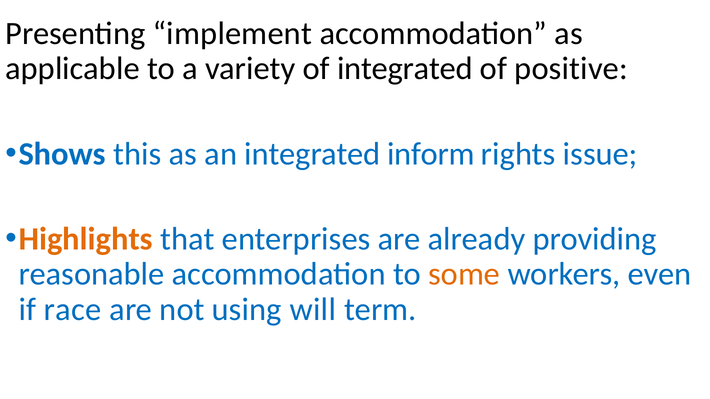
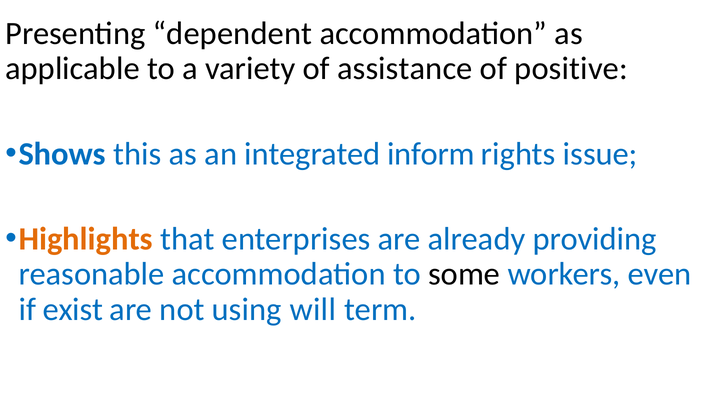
implement: implement -> dependent
of integrated: integrated -> assistance
some colour: orange -> black
race: race -> exist
